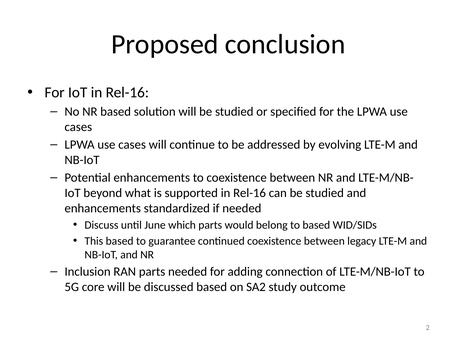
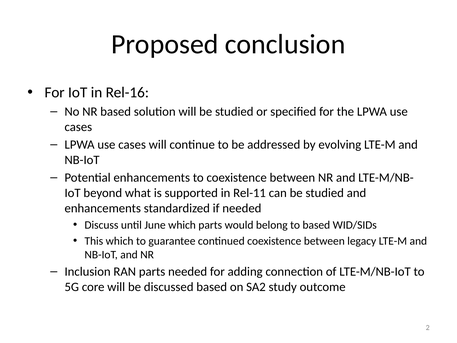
supported in Rel-16: Rel-16 -> Rel-11
This based: based -> which
